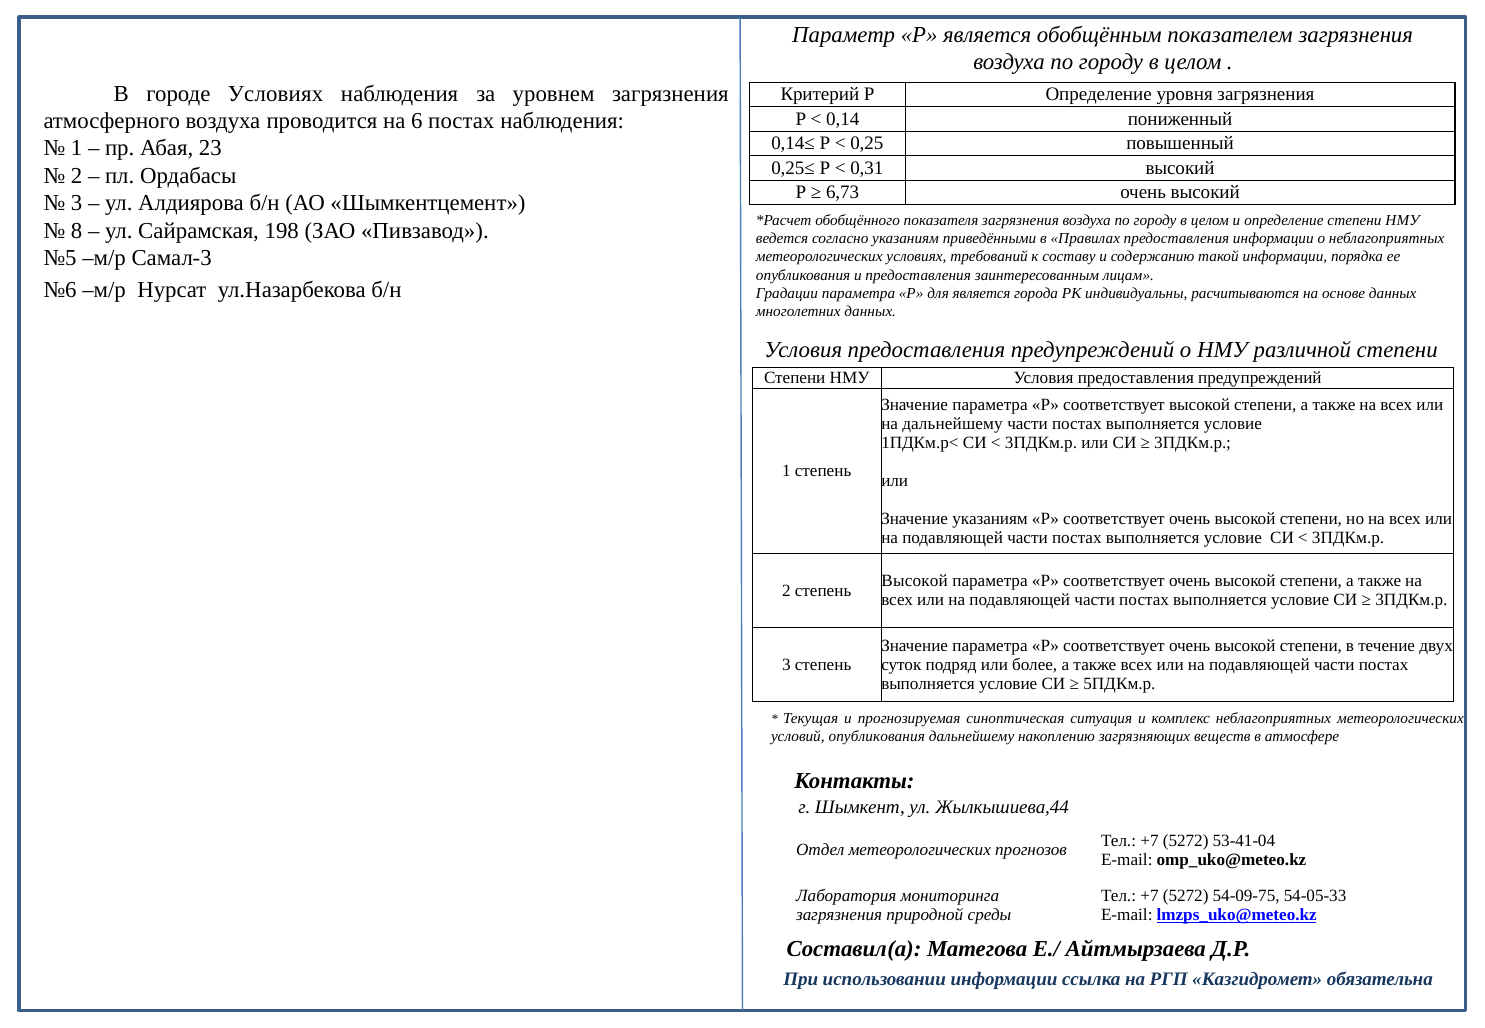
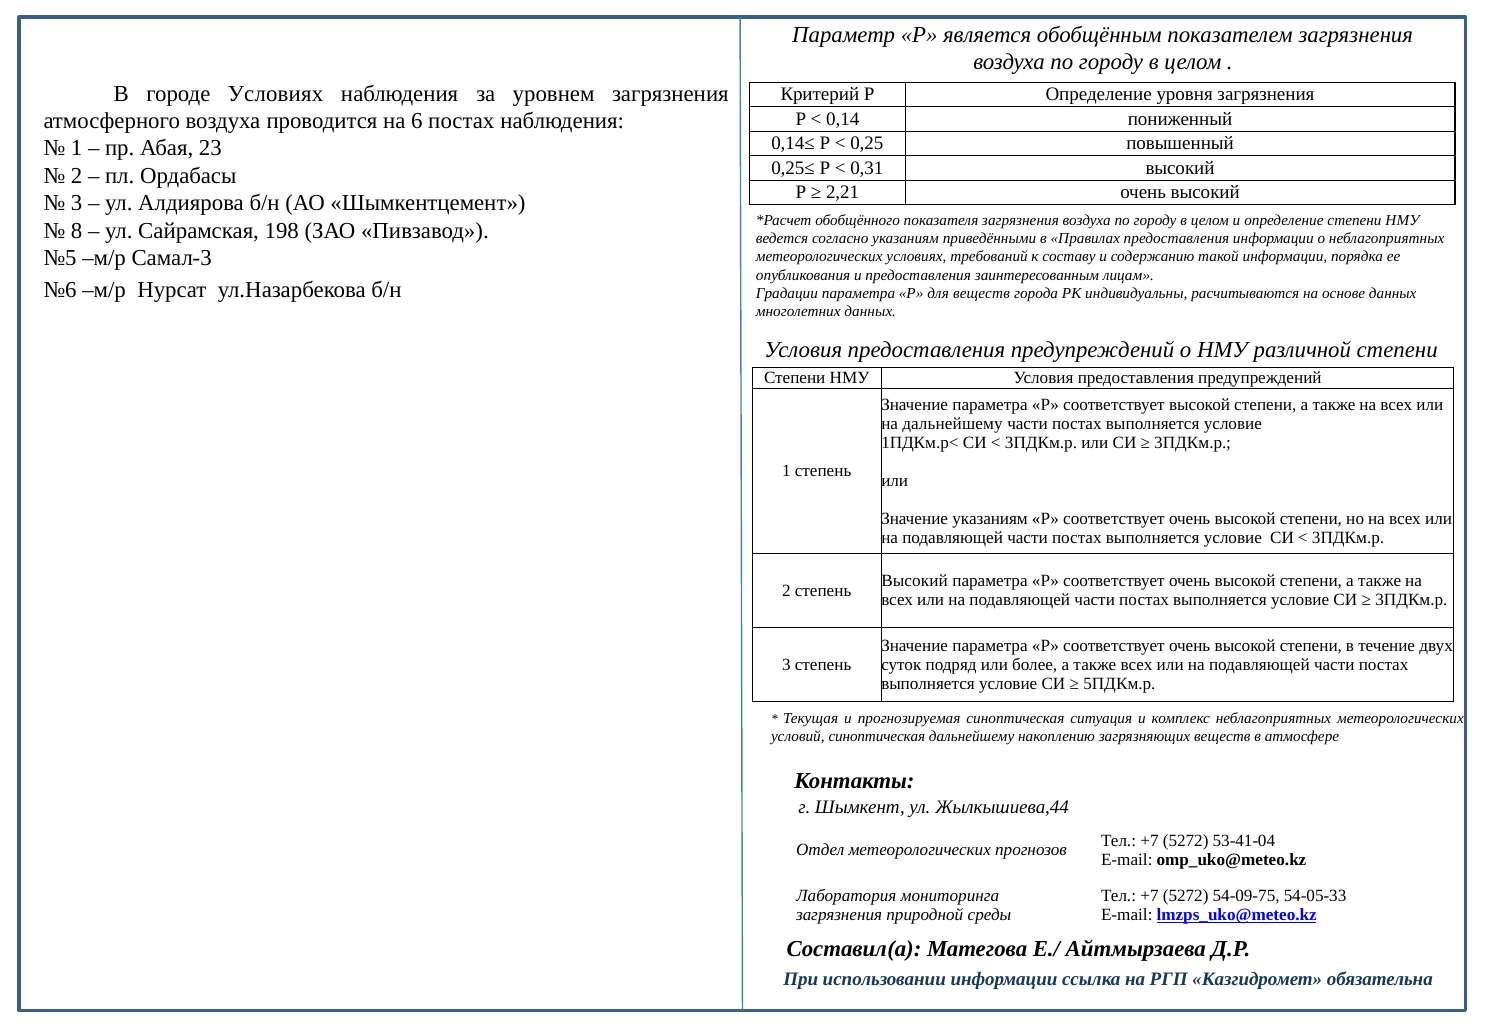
6,73: 6,73 -> 2,21
для является: является -> веществ
Высокой at (915, 581): Высокой -> Высокий
условий опубликования: опубликования -> синоптическая
